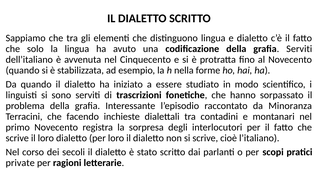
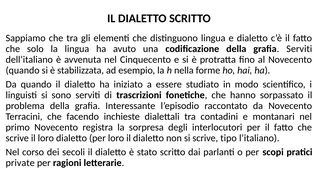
da Minoranza: Minoranza -> Novecento
cioè: cioè -> tipo
